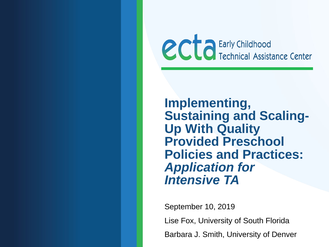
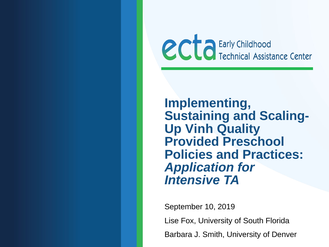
With: With -> Vinh
